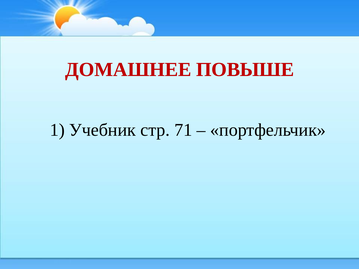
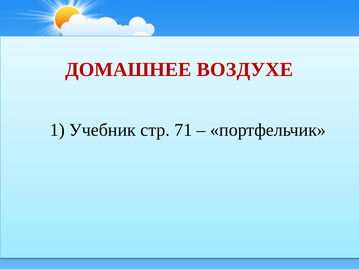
ПОВЫШЕ: ПОВЫШЕ -> ВОЗДУХЕ
